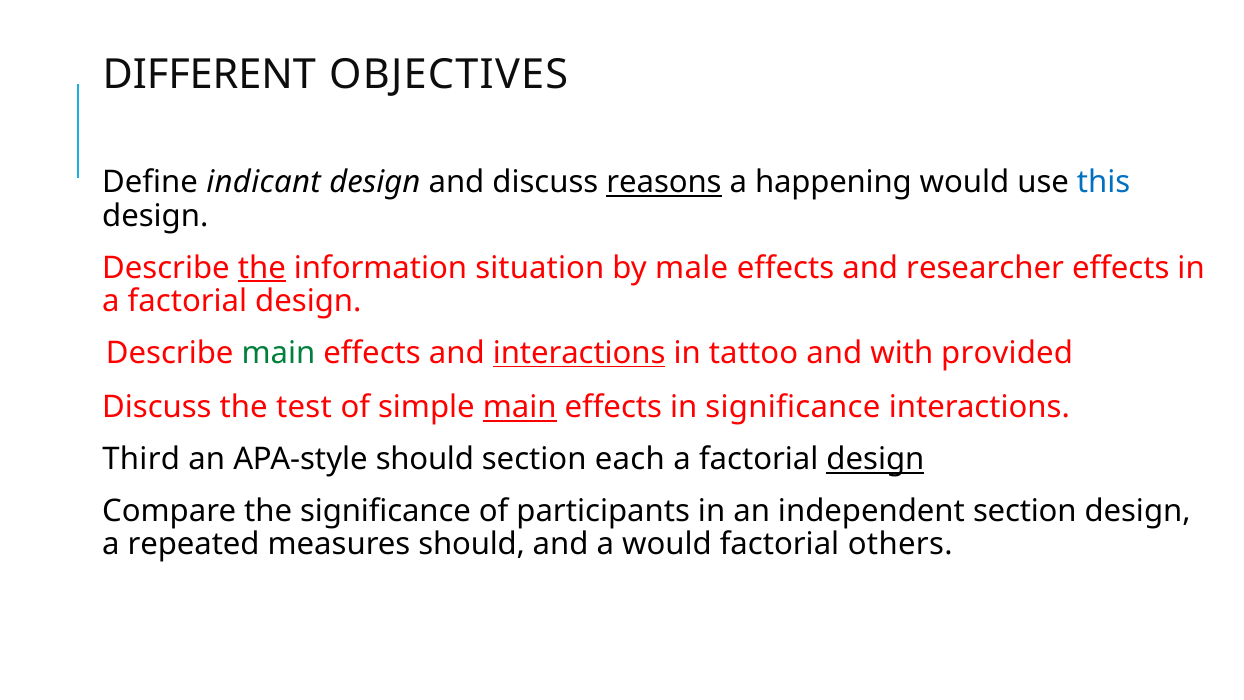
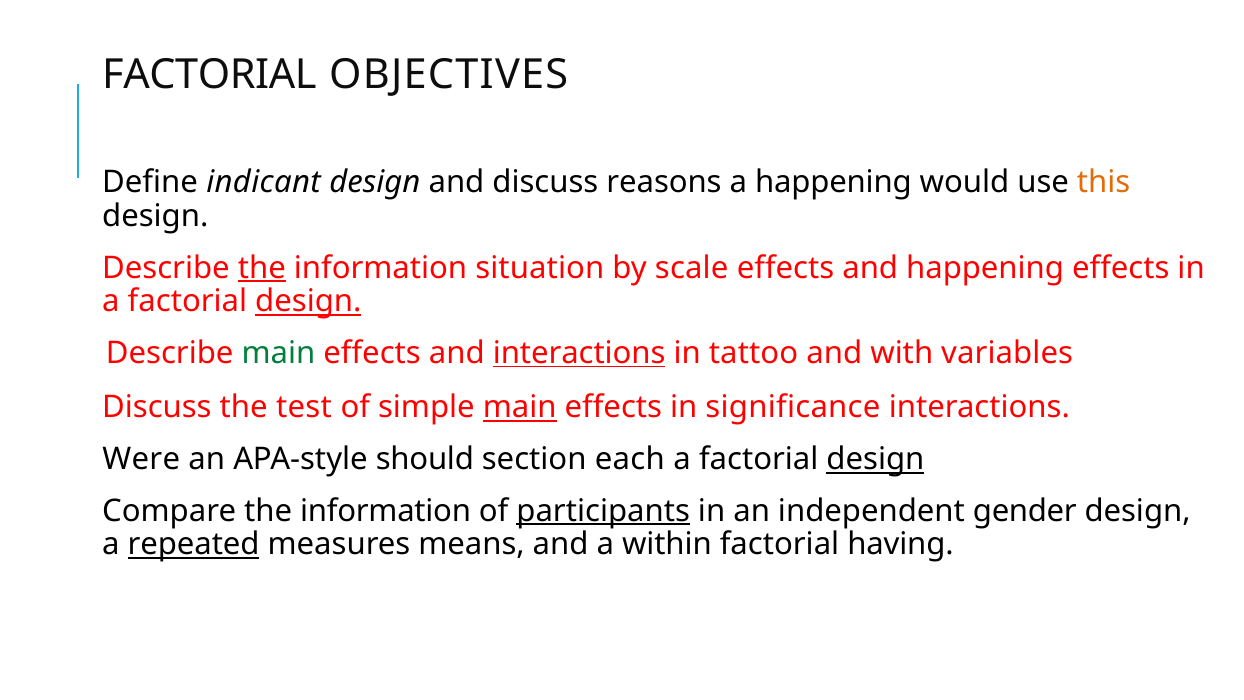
DIFFERENT at (209, 74): DIFFERENT -> FACTORIAL
reasons underline: present -> none
this colour: blue -> orange
male: male -> scale
and researcher: researcher -> happening
design at (308, 301) underline: none -> present
provided: provided -> variables
Third: Third -> Were
Compare the significance: significance -> information
participants underline: none -> present
independent section: section -> gender
repeated underline: none -> present
measures should: should -> means
a would: would -> within
others: others -> having
